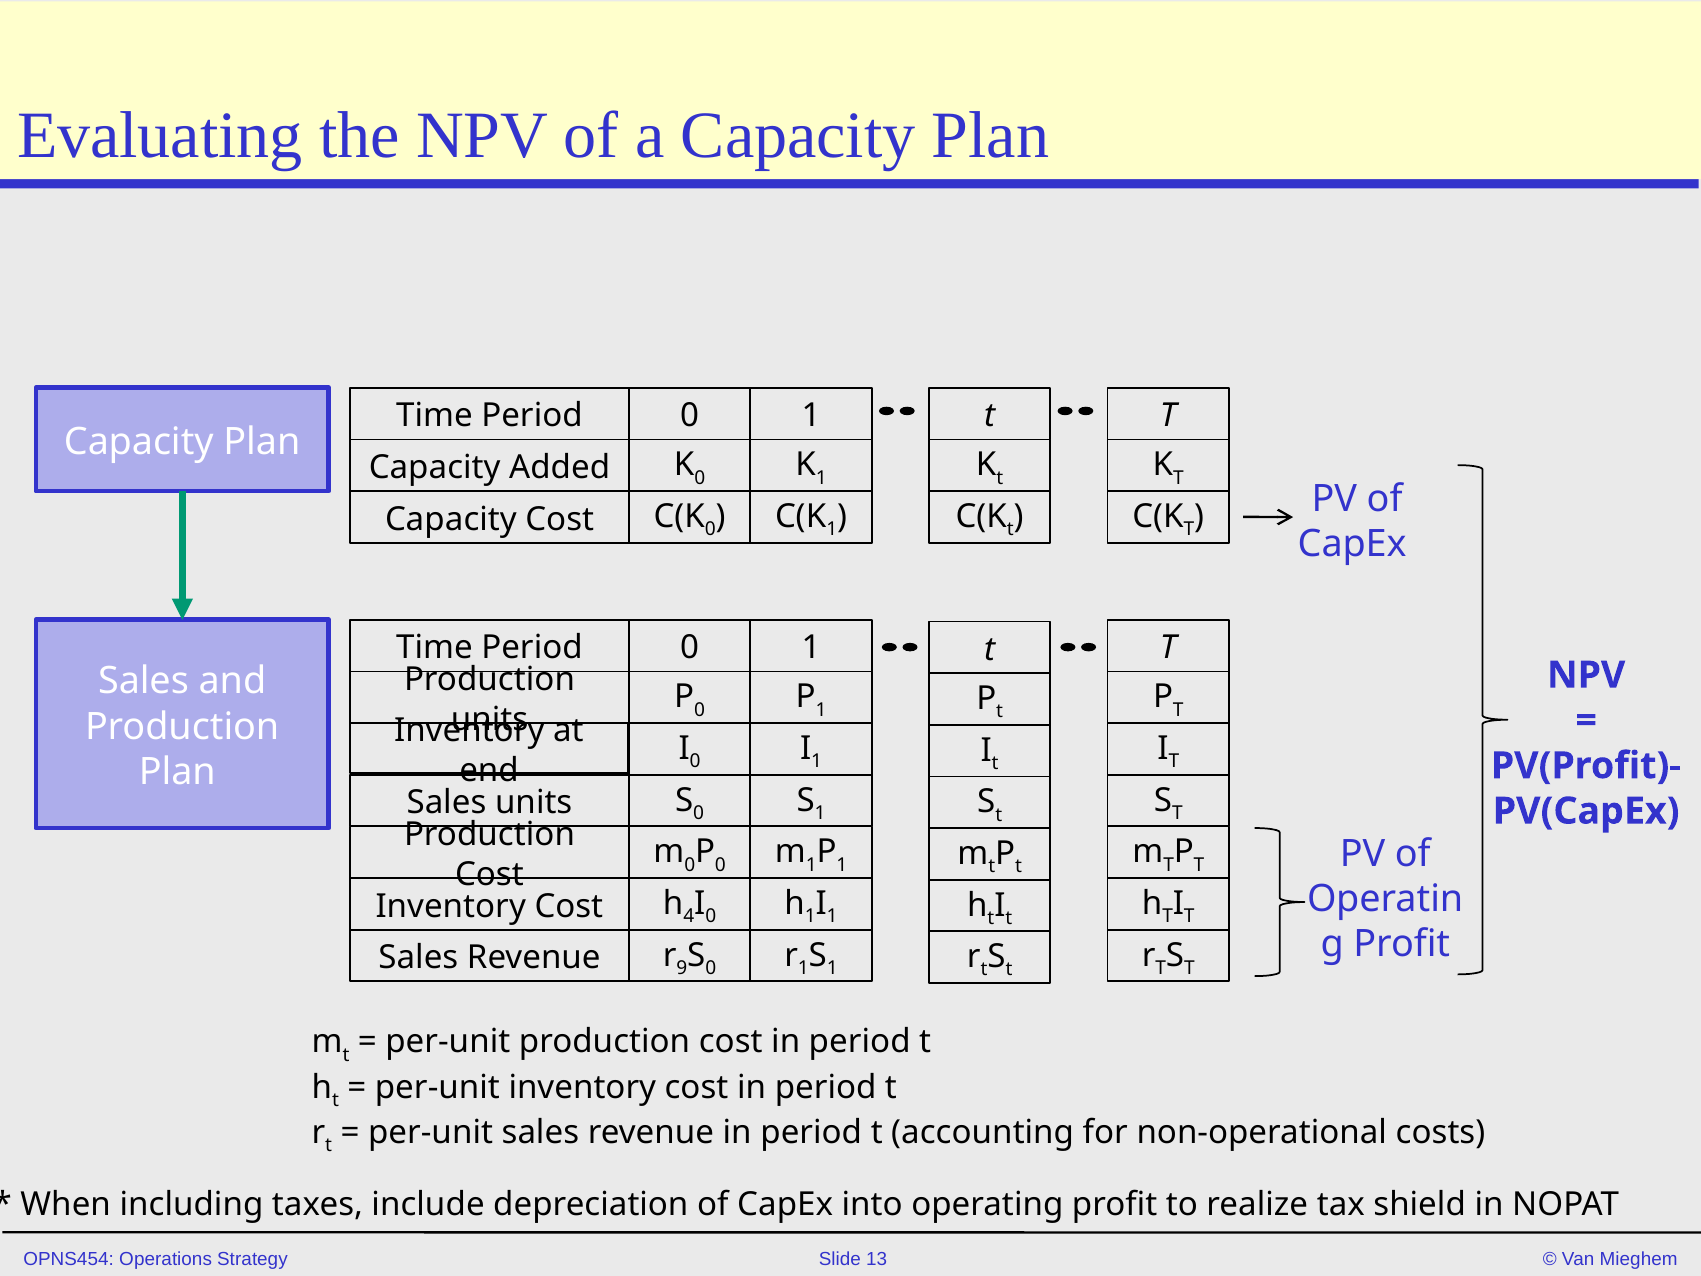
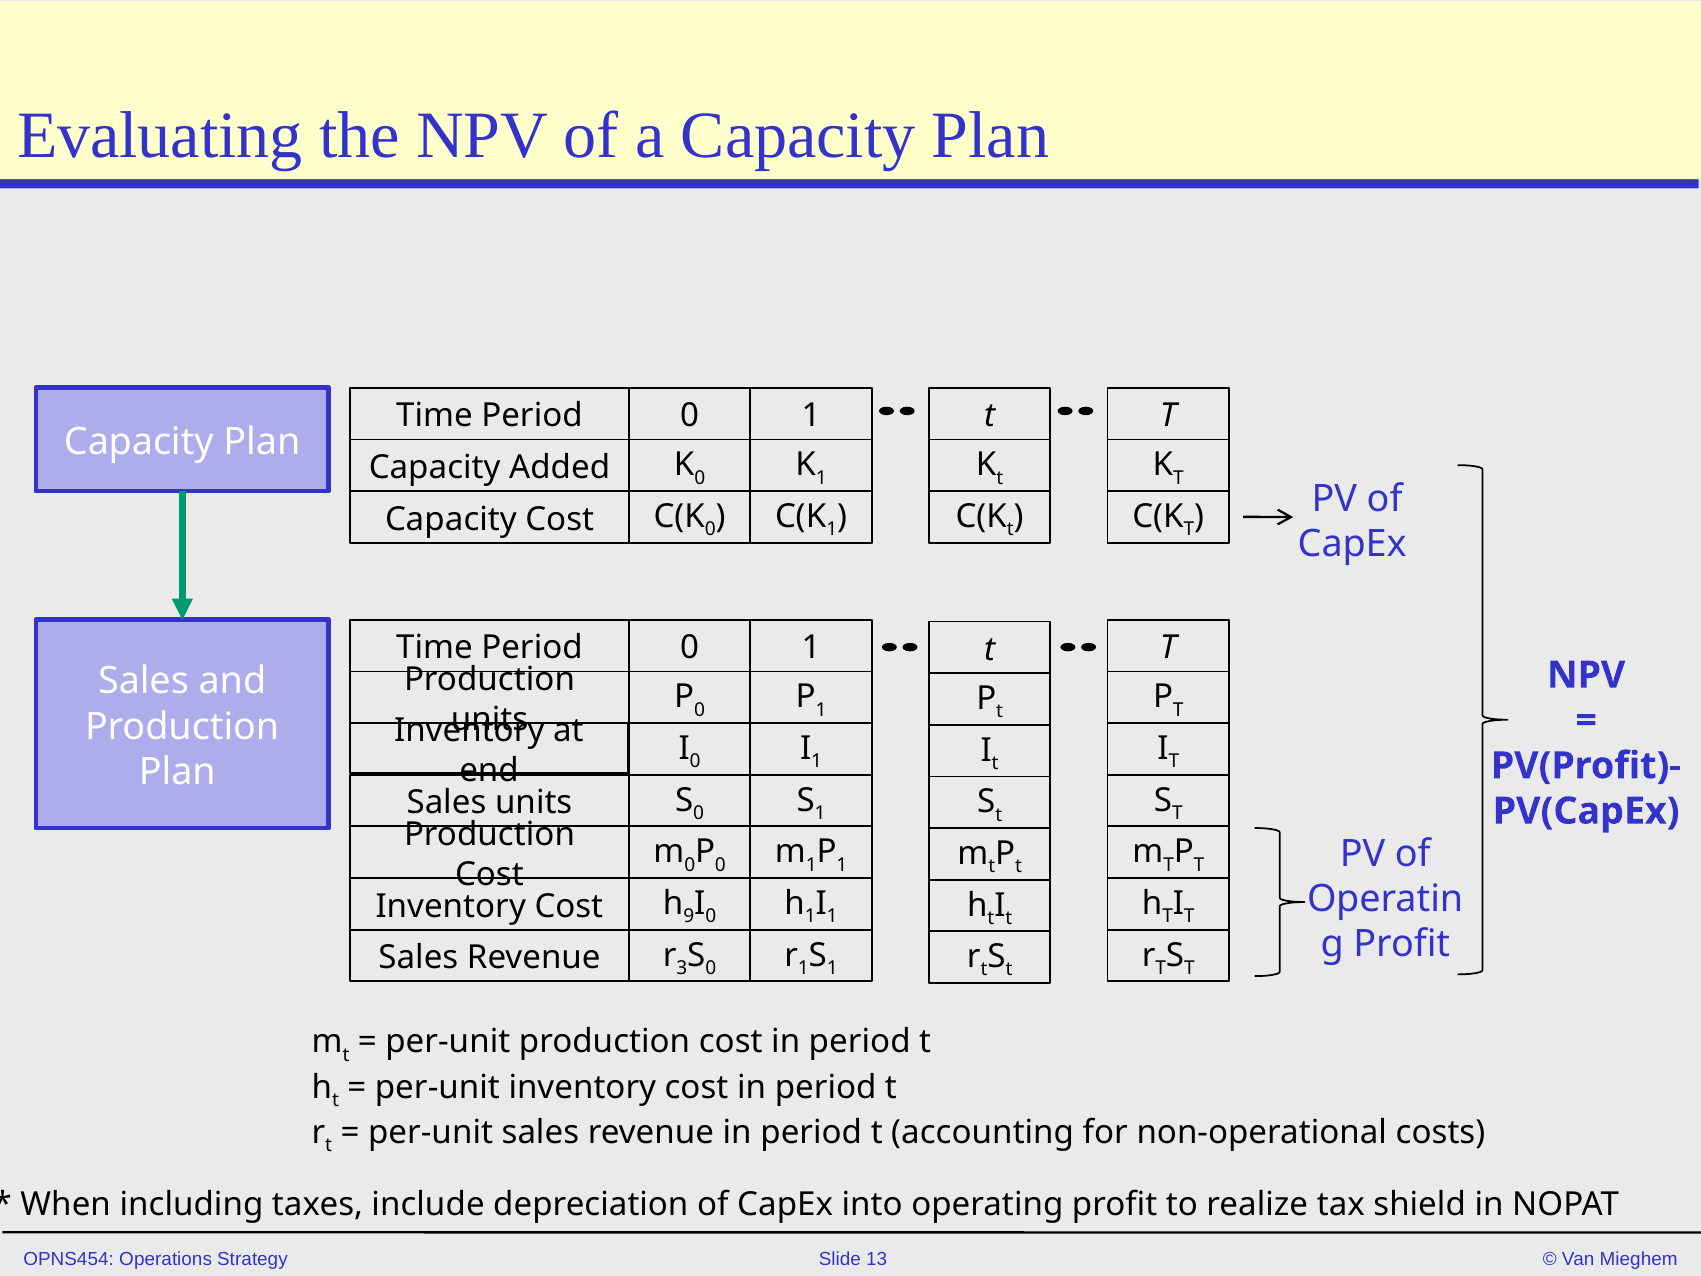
4: 4 -> 9
9: 9 -> 3
